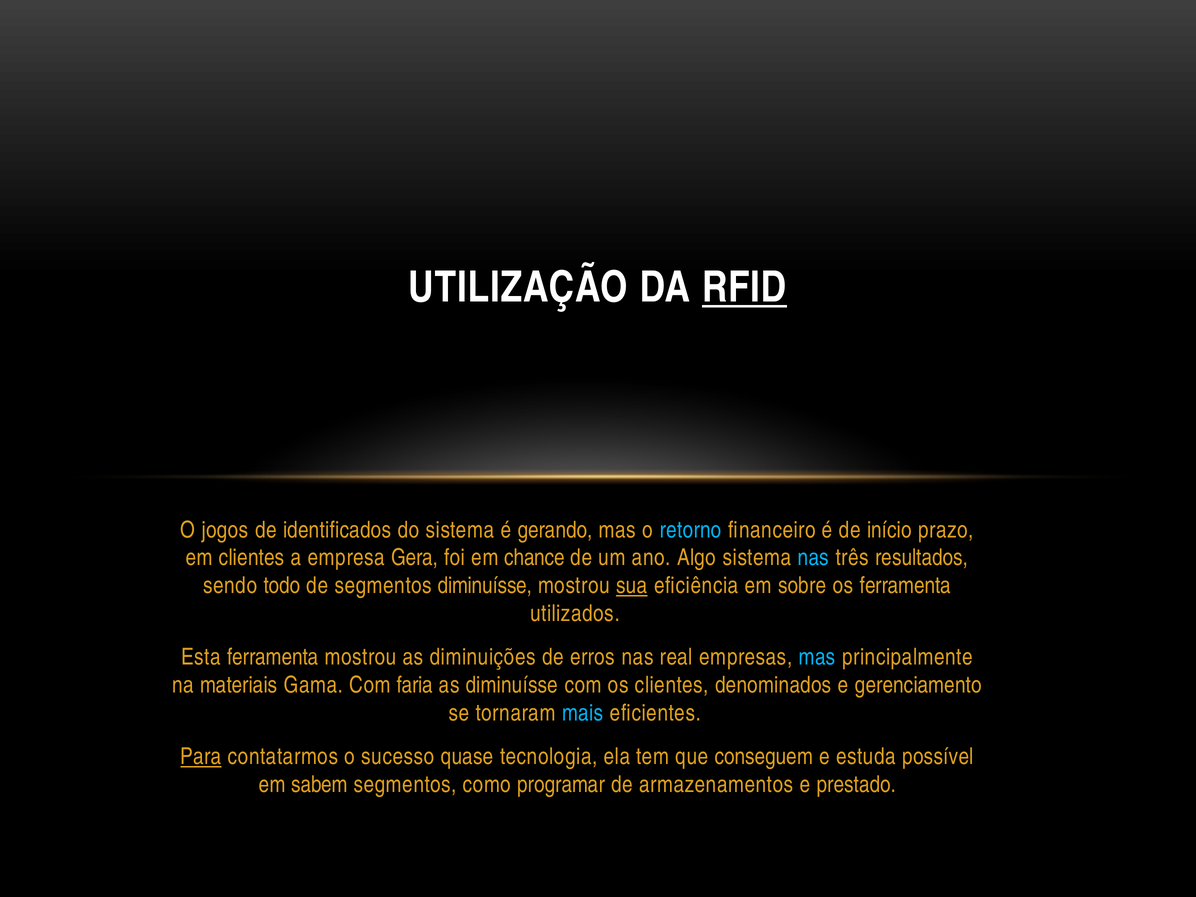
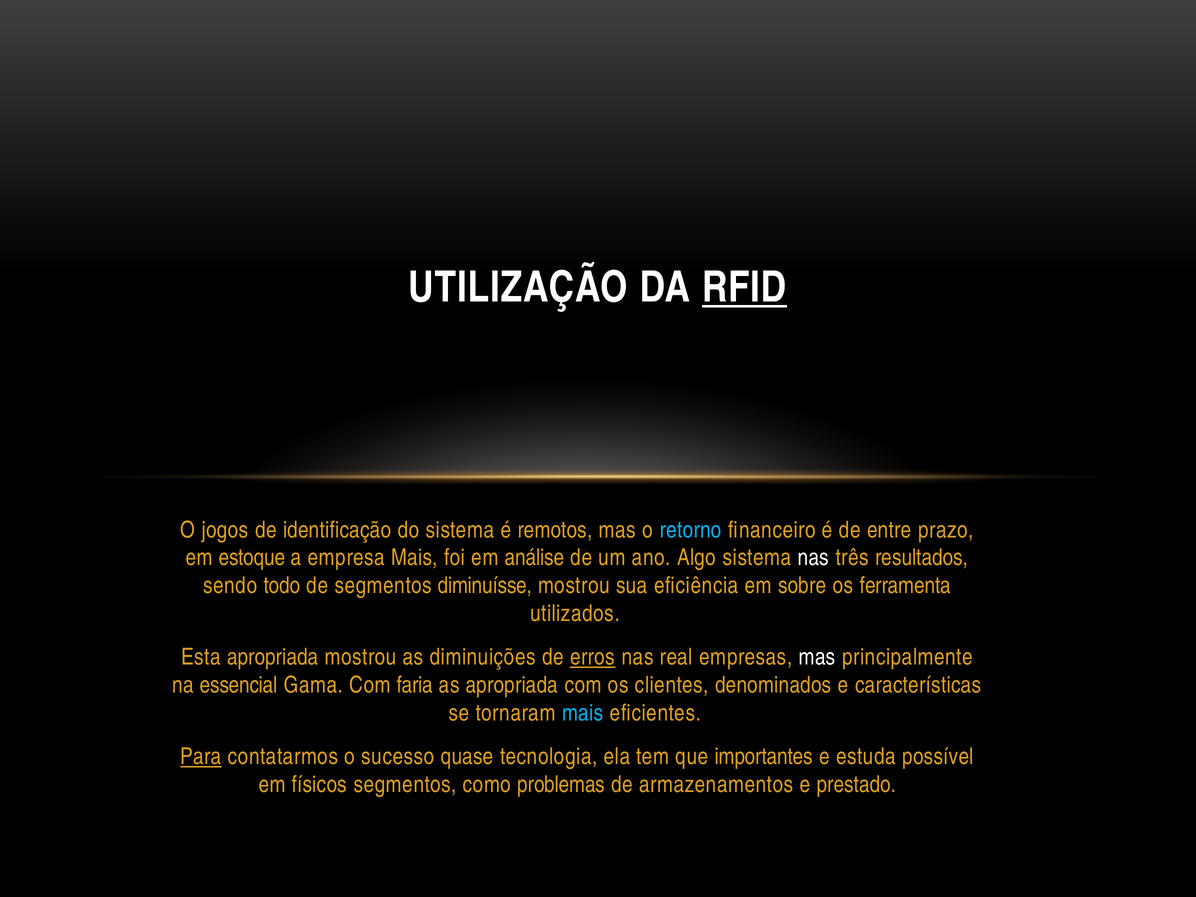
identificados: identificados -> identificação
gerando: gerando -> remotos
início: início -> entre
em clientes: clientes -> estoque
empresa Gera: Gera -> Mais
chance: chance -> análise
nas at (813, 558) colour: light blue -> white
sua underline: present -> none
Esta ferramenta: ferramenta -> apropriada
erros underline: none -> present
mas at (817, 657) colour: light blue -> white
materiais: materiais -> essencial
as diminuísse: diminuísse -> apropriada
gerenciamento: gerenciamento -> características
conseguem: conseguem -> importantes
sabem: sabem -> físicos
programar: programar -> problemas
